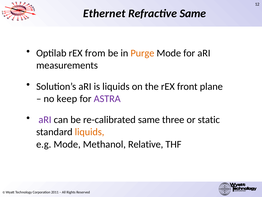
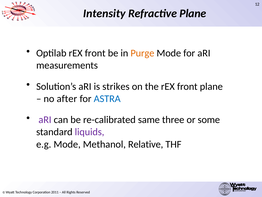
Ethernet: Ethernet -> Intensity
Refractive Same: Same -> Plane
Optilab rEX from: from -> front
is liquids: liquids -> strikes
keep: keep -> after
ASTRA colour: purple -> blue
static: static -> some
liquids at (90, 132) colour: orange -> purple
